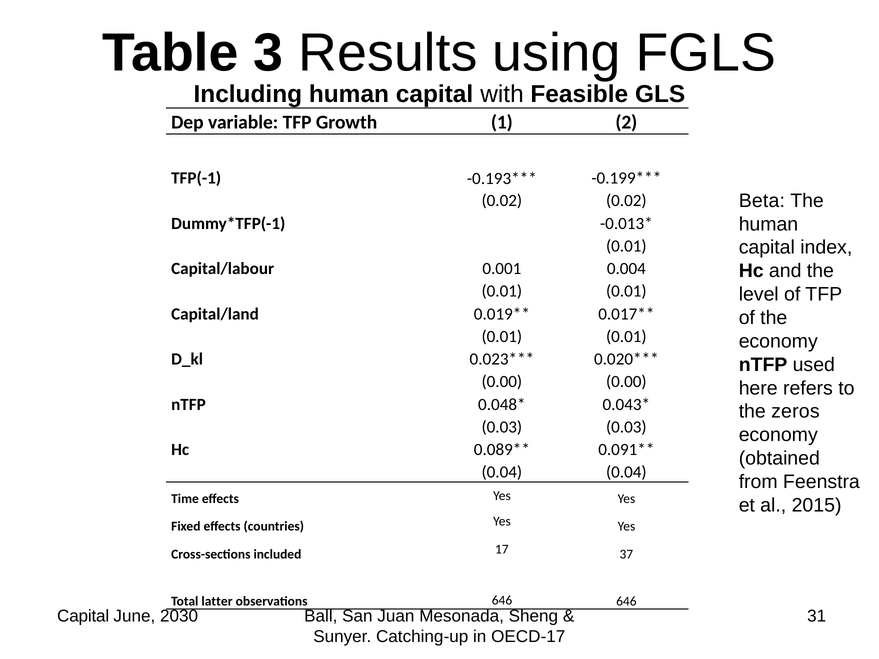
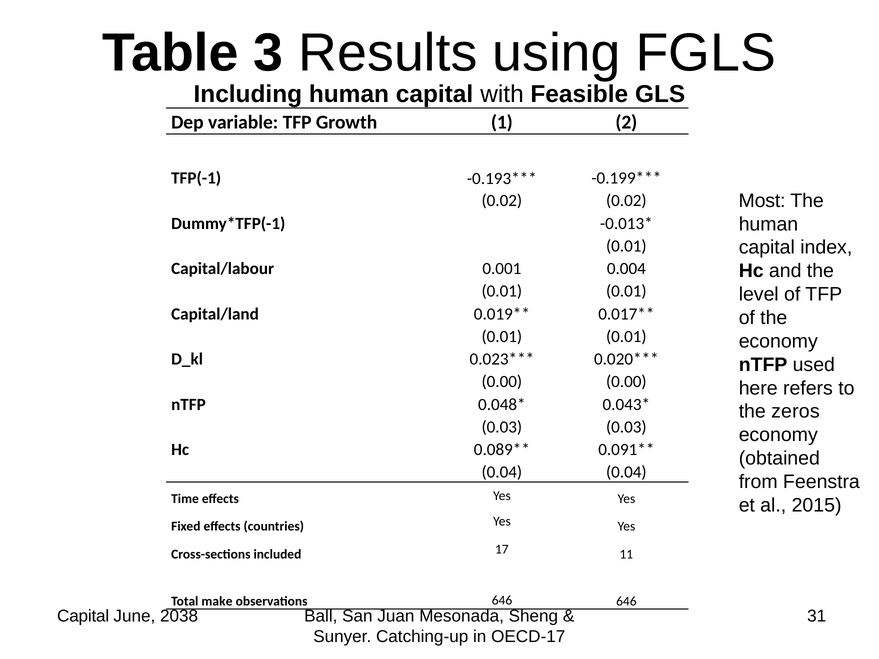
Beta: Beta -> Most
37: 37 -> 11
latter: latter -> make
2030: 2030 -> 2038
